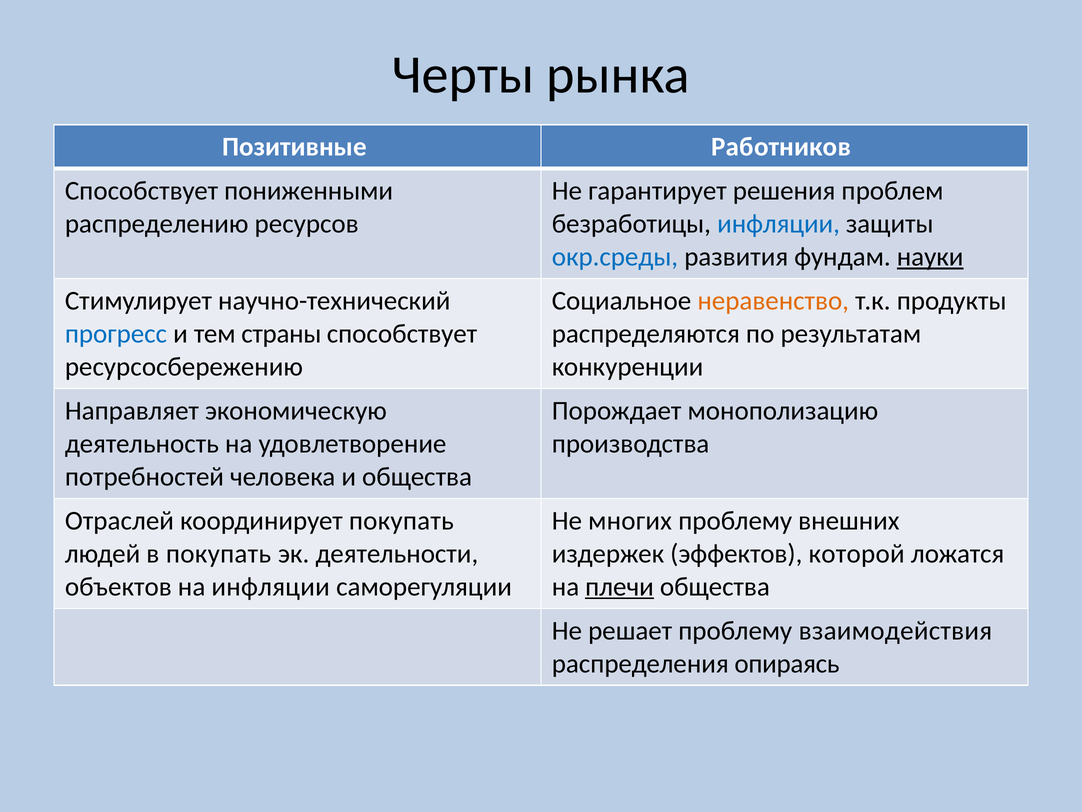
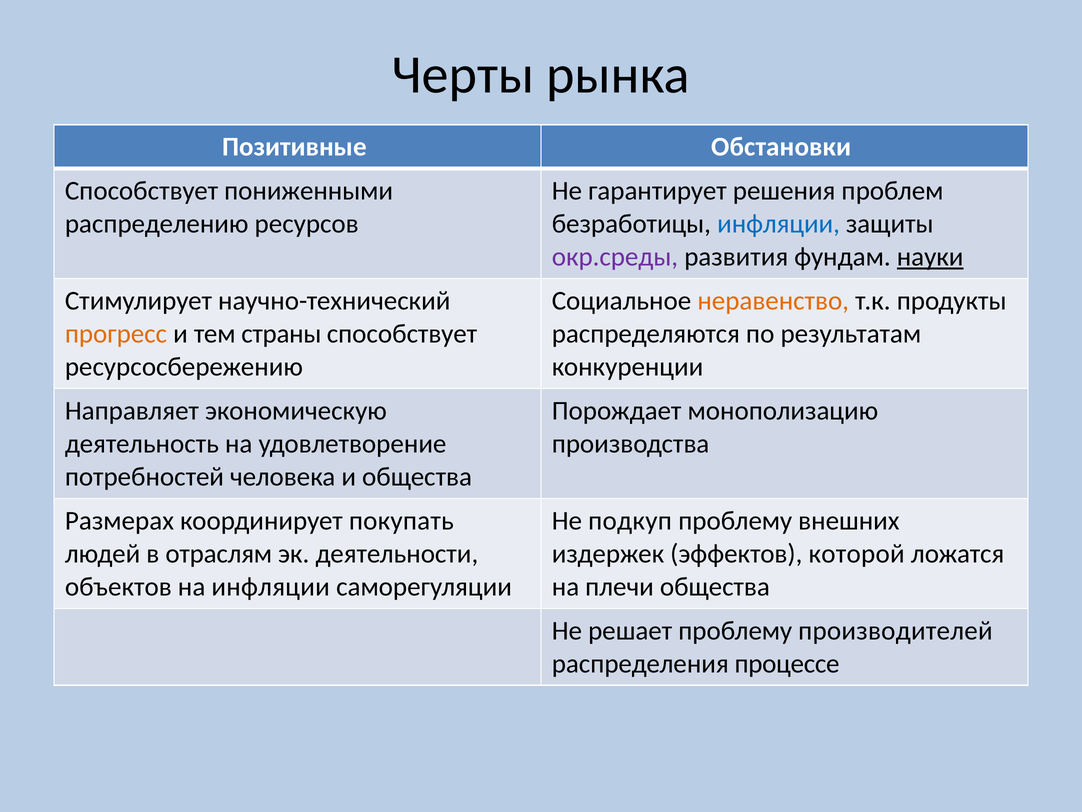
Работников: Работников -> Обстановки
окр.среды colour: blue -> purple
прогресс colour: blue -> orange
Отраслей: Отраслей -> Размерах
многих: многих -> подкуп
в покупать: покупать -> отраслям
плечи underline: present -> none
взаимодействия: взаимодействия -> производителей
опираясь: опираясь -> процессе
